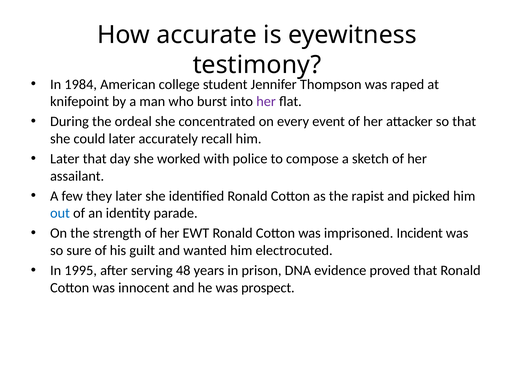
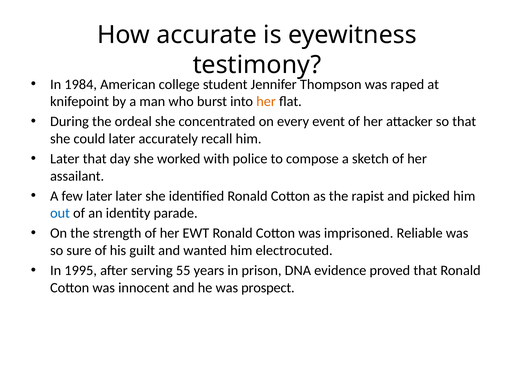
her at (266, 101) colour: purple -> orange
few they: they -> later
Incident: Incident -> Reliable
48: 48 -> 55
